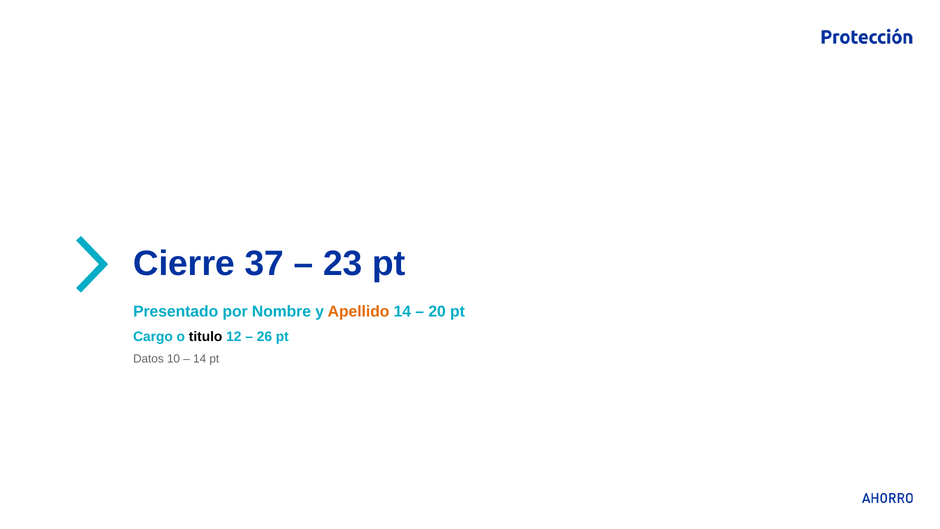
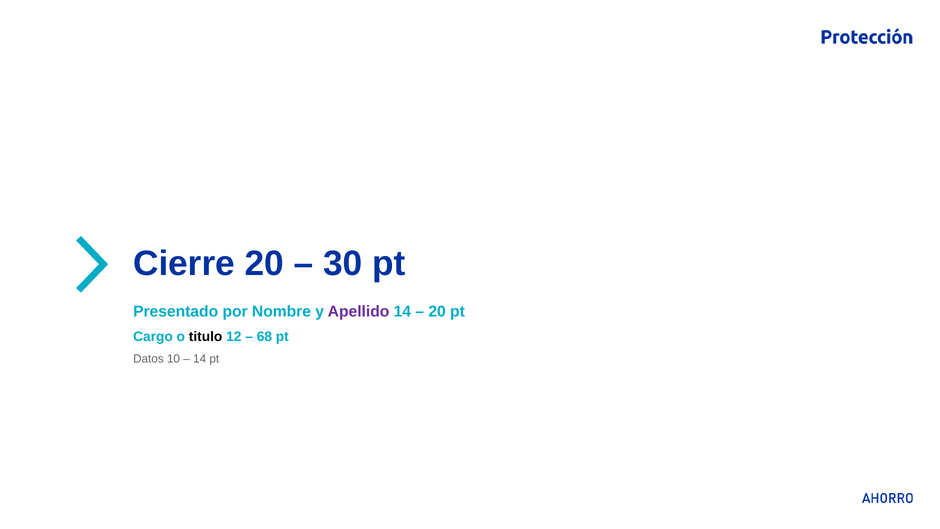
Cierre 37: 37 -> 20
23: 23 -> 30
Apellido colour: orange -> purple
26: 26 -> 68
